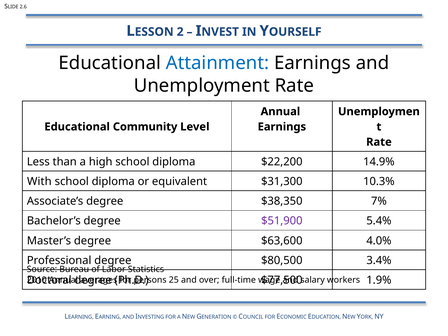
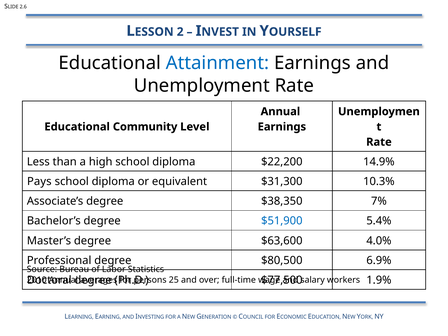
With: With -> Pays
$51,900 colour: purple -> blue
3.4%: 3.4% -> 6.9%
